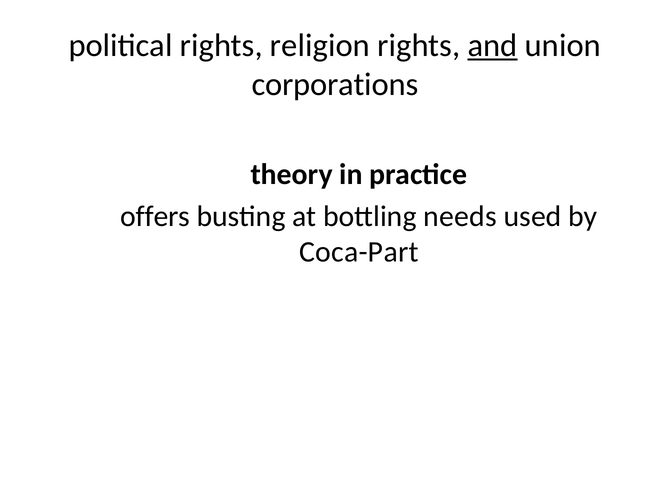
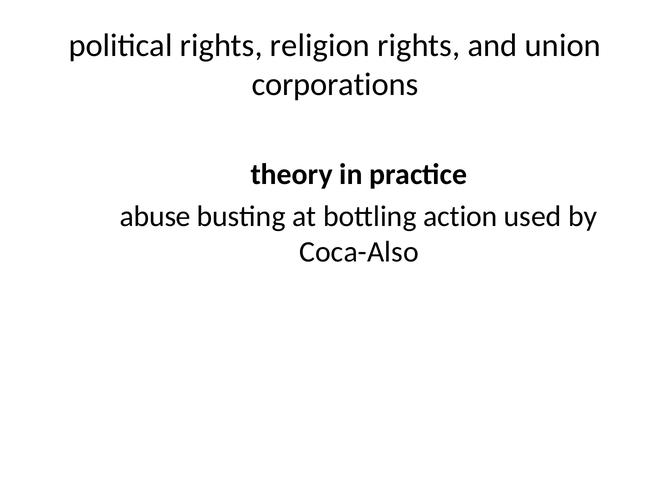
and underline: present -> none
offers: offers -> abuse
needs: needs -> action
Coca-Part: Coca-Part -> Coca-Also
